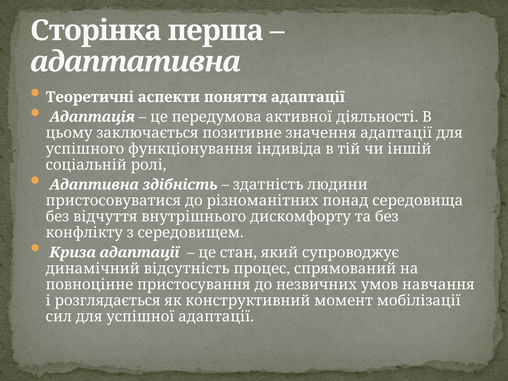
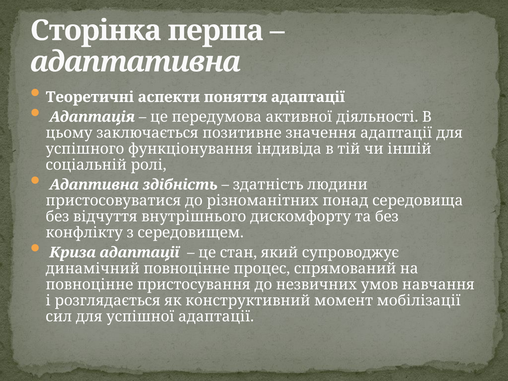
динамічний відсутність: відсутність -> повноцінне
